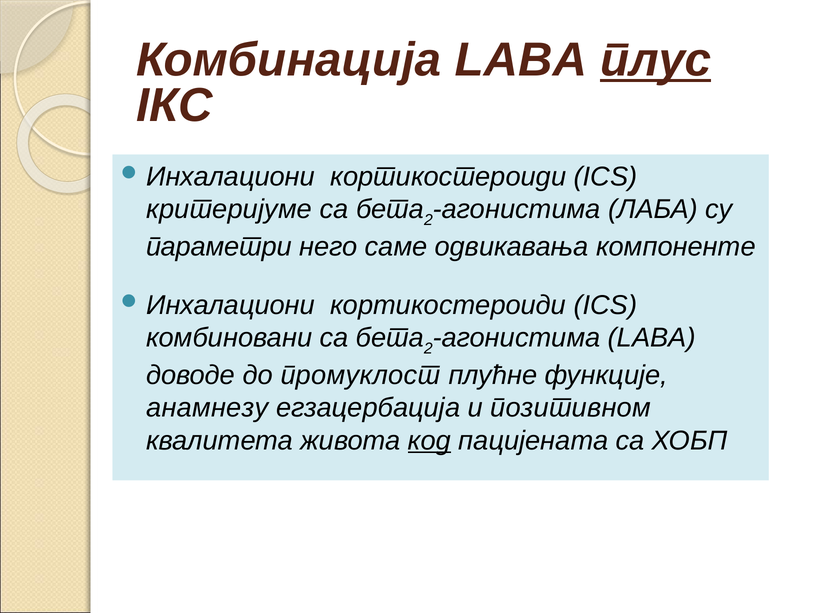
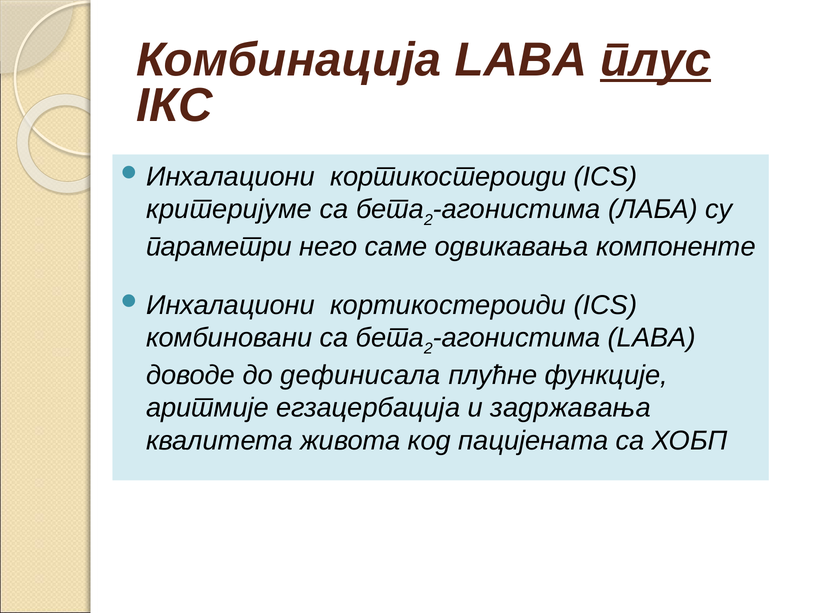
промуклост: промуклост -> дефинисала
анамнезу: анамнезу -> аритмије
позитивном: позитивном -> задржавања
код underline: present -> none
